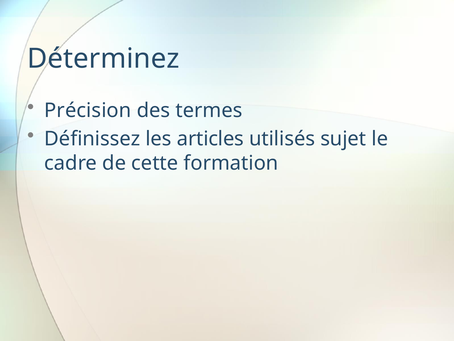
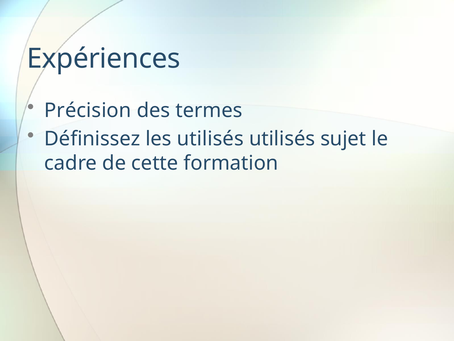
Déterminez: Déterminez -> Expériences
les articles: articles -> utilisés
